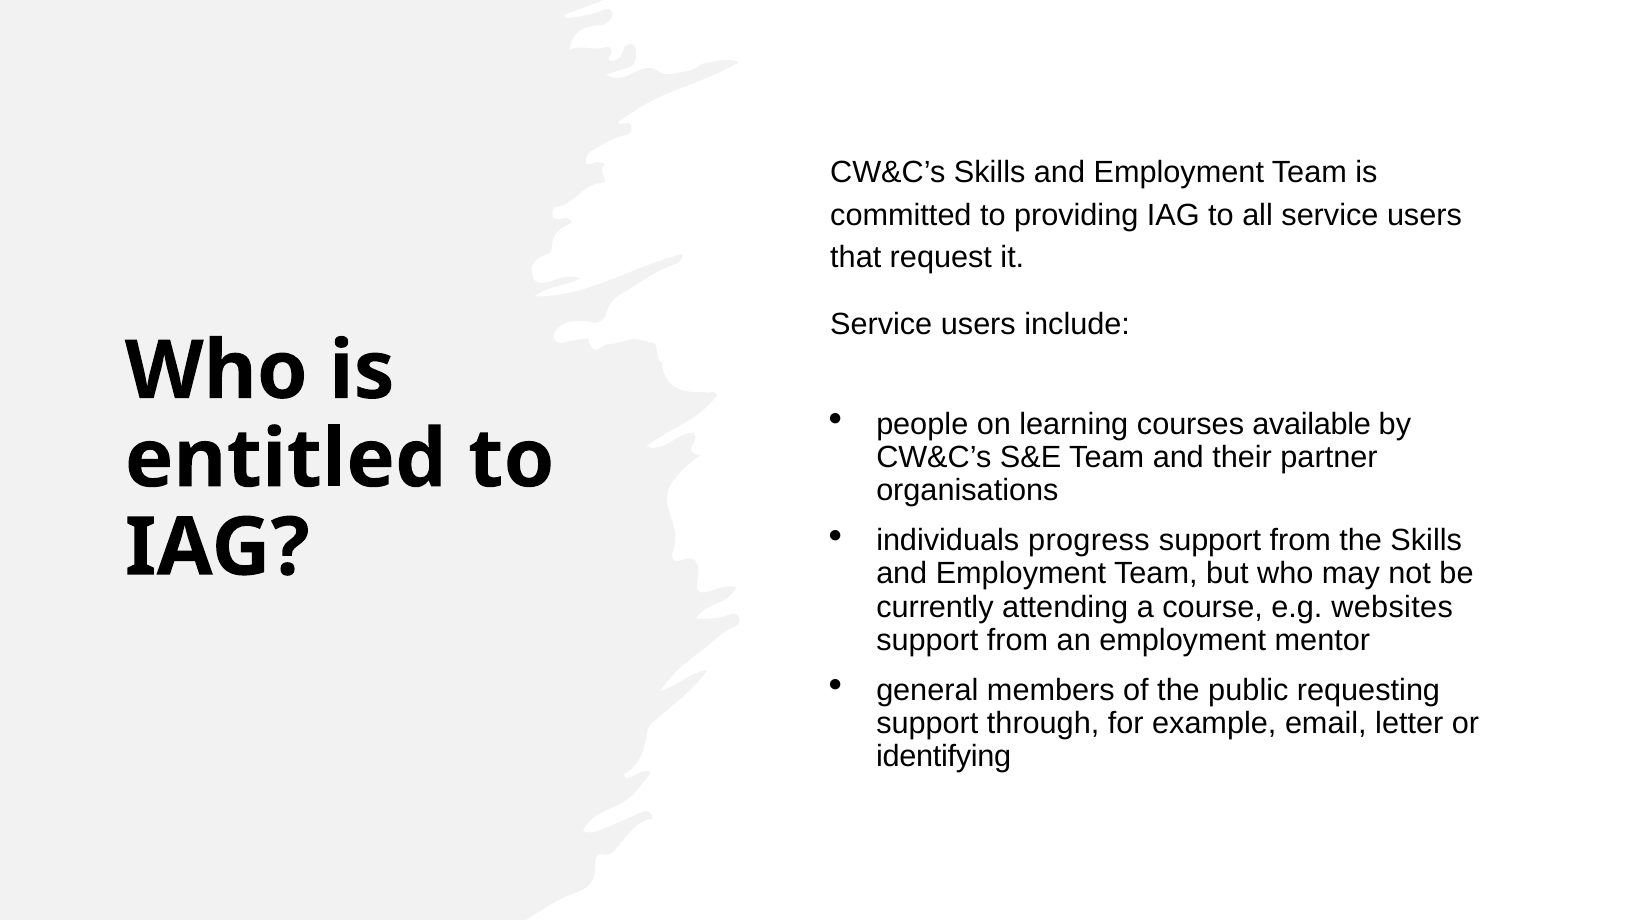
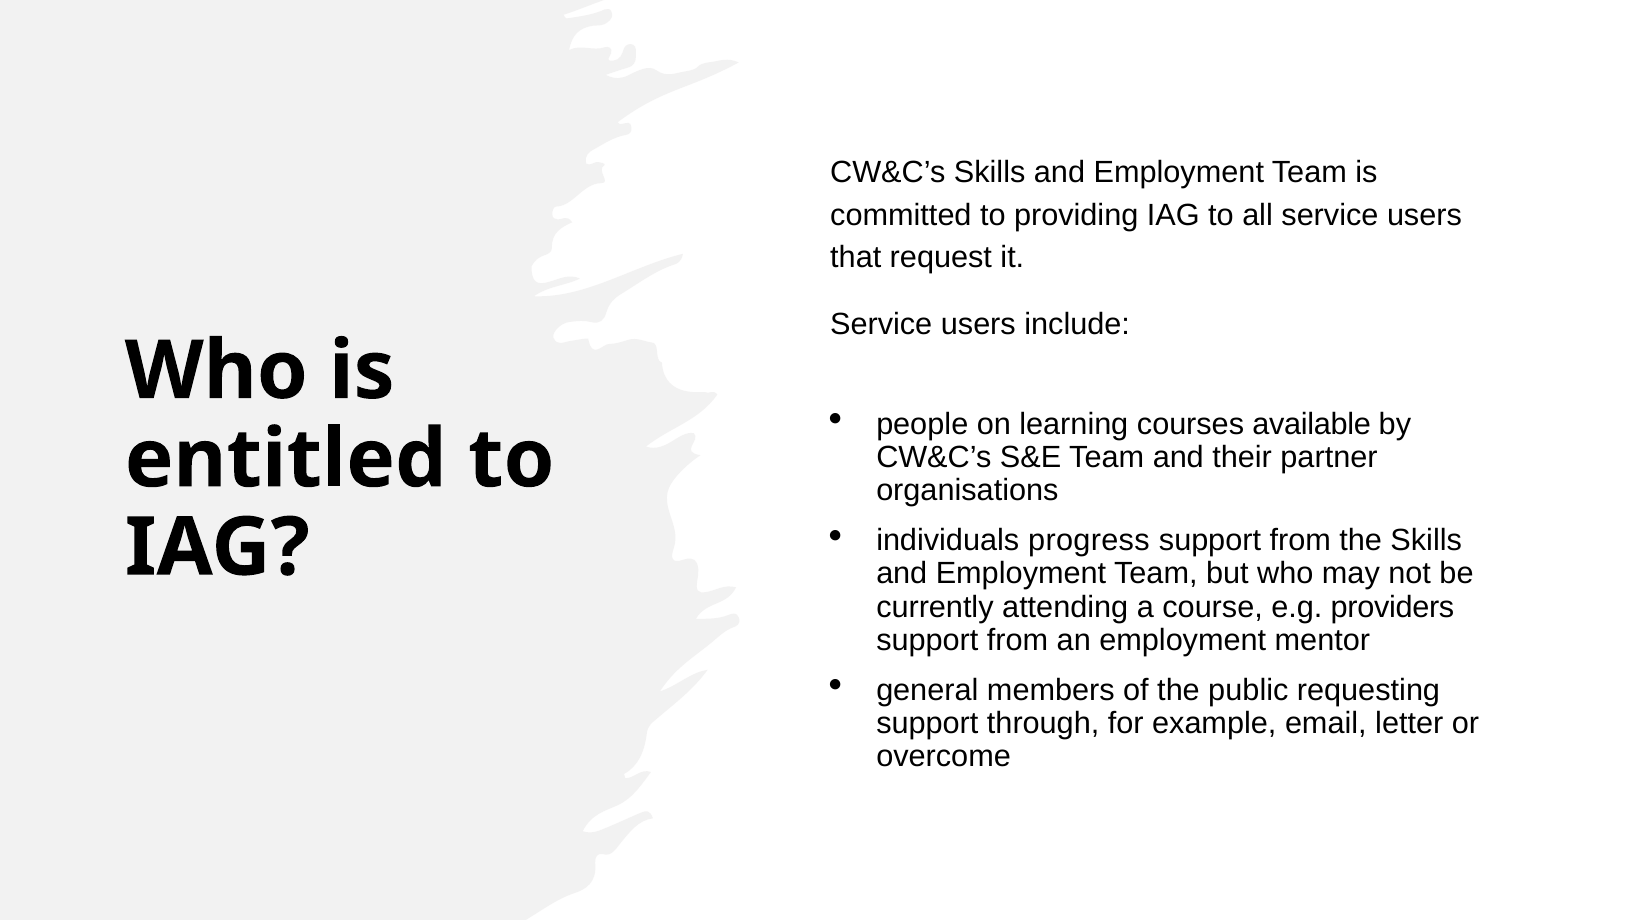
websites: websites -> providers
identifying: identifying -> overcome
